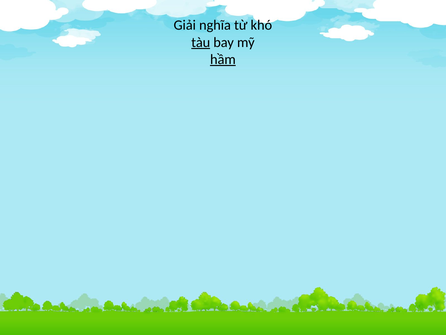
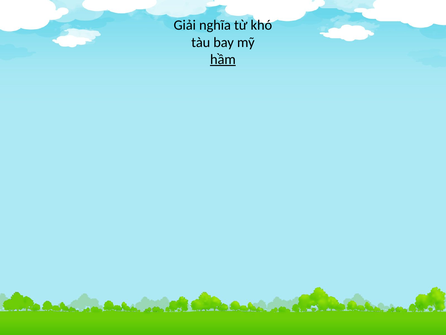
tàu underline: present -> none
